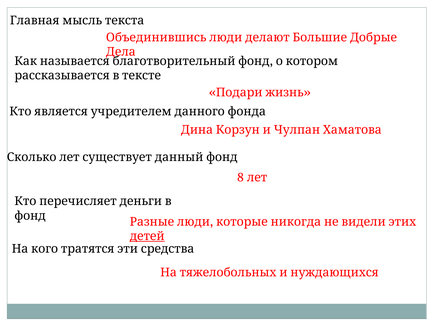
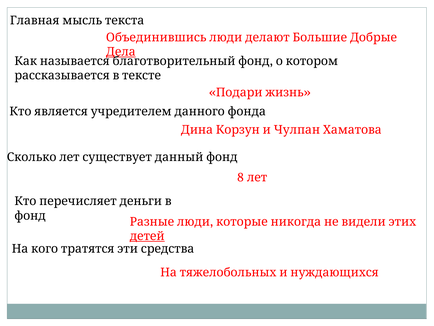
Дела underline: none -> present
